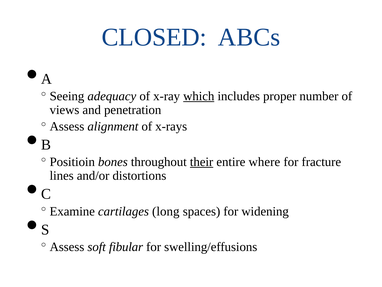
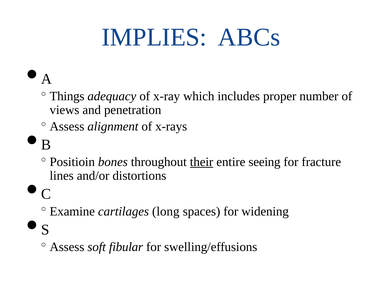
CLOSED: CLOSED -> IMPLIES
Seeing: Seeing -> Things
which underline: present -> none
where: where -> seeing
